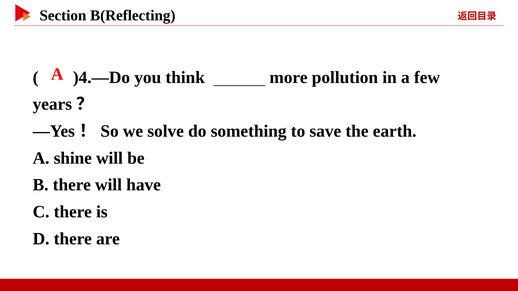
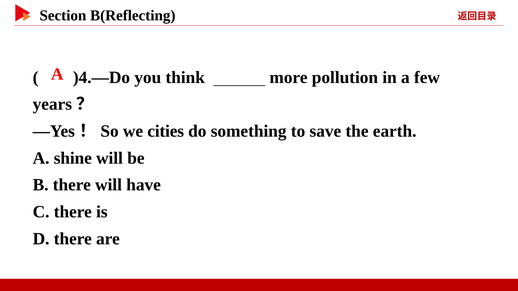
solve: solve -> cities
